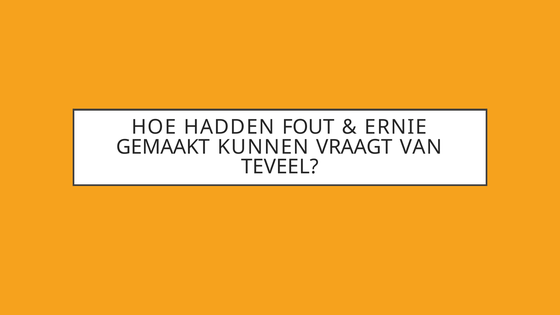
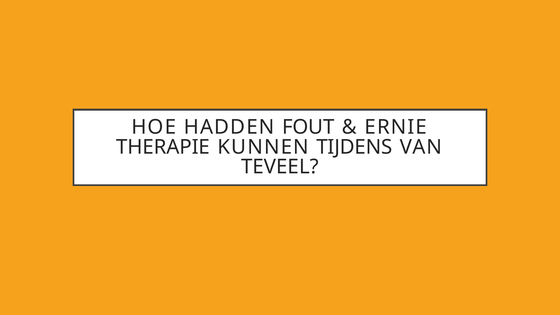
GEMAAKT: GEMAAKT -> THERAPIE
VRAAGT: VRAAGT -> TIJDENS
